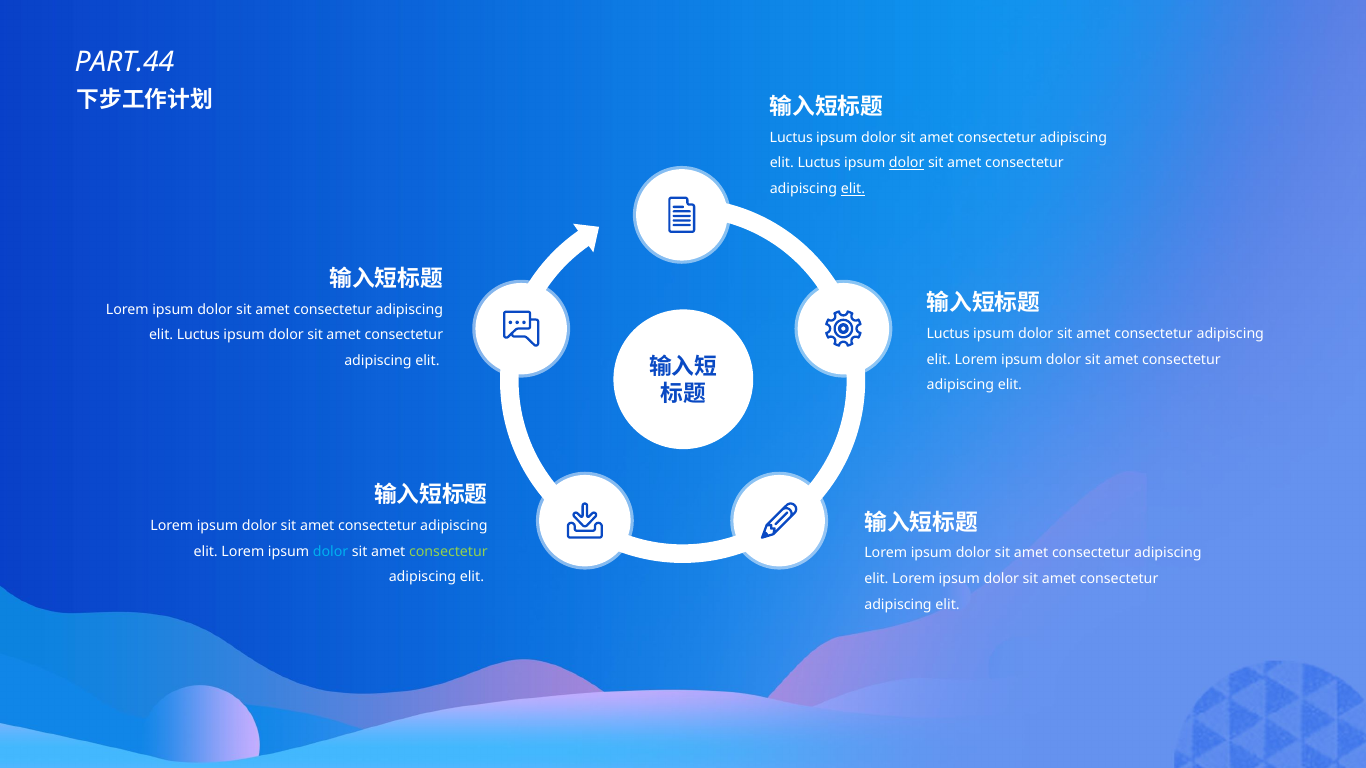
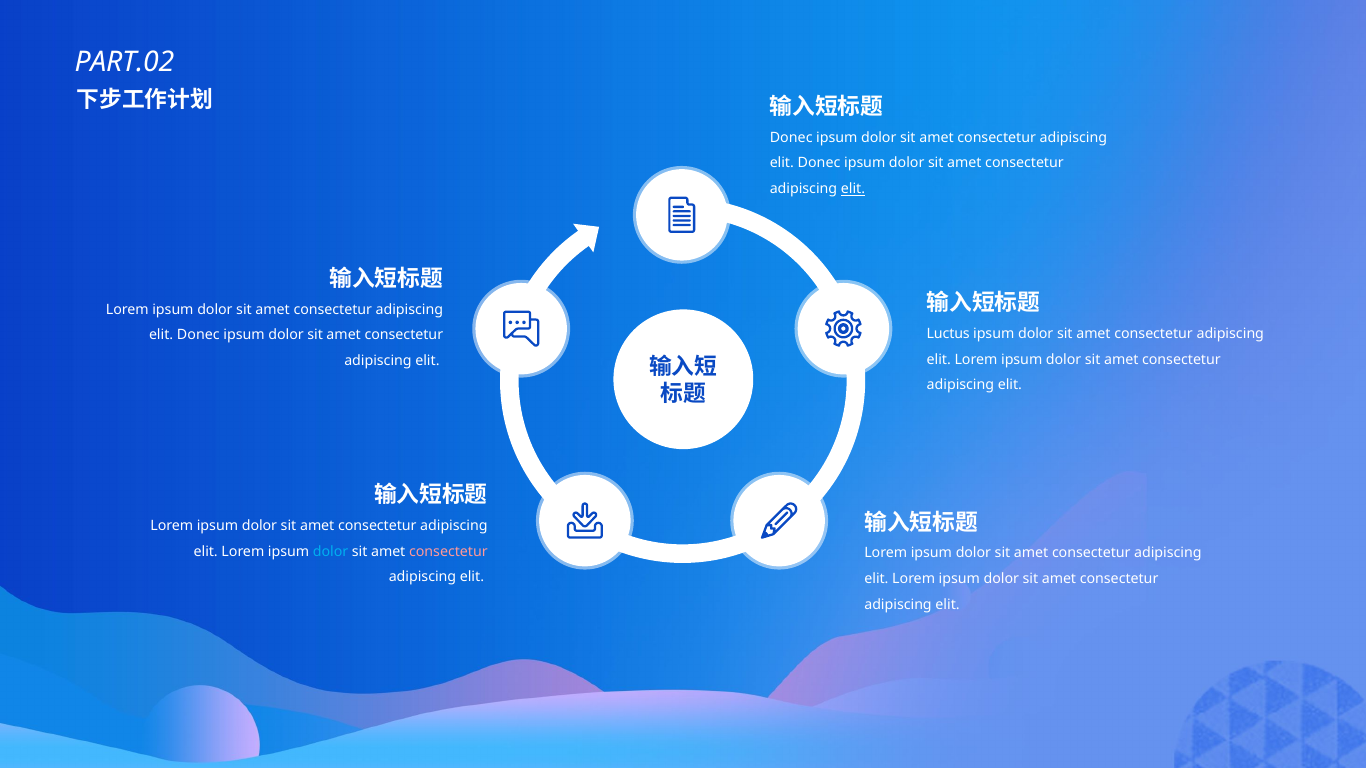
PART.44: PART.44 -> PART.02
Luctus at (791, 138): Luctus -> Donec
Luctus at (819, 163): Luctus -> Donec
dolor at (907, 163) underline: present -> none
Luctus at (198, 335): Luctus -> Donec
consectetur at (448, 552) colour: light green -> pink
